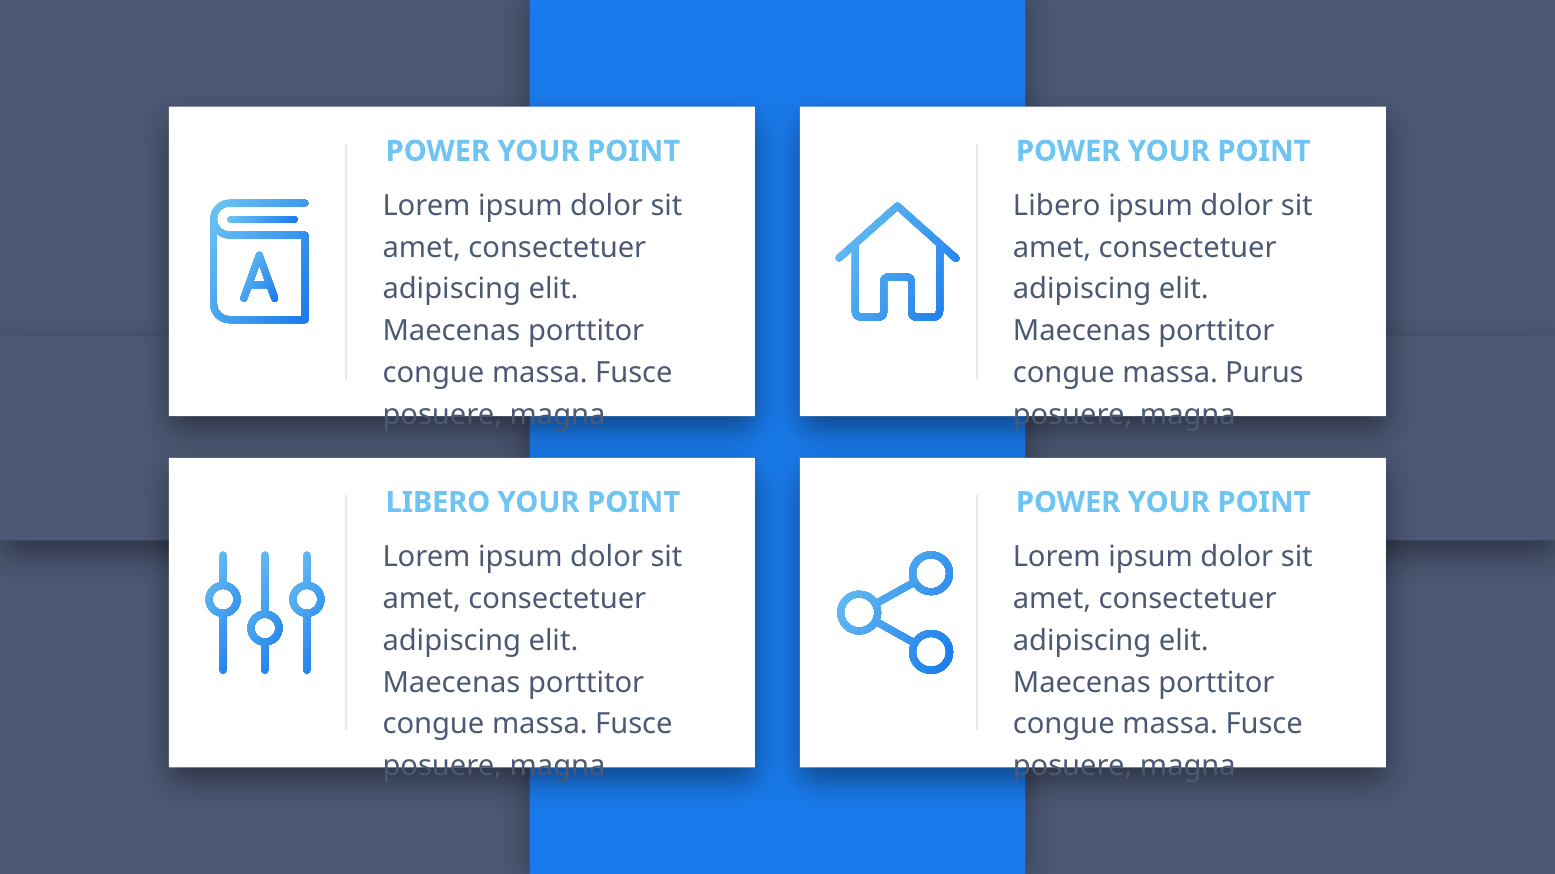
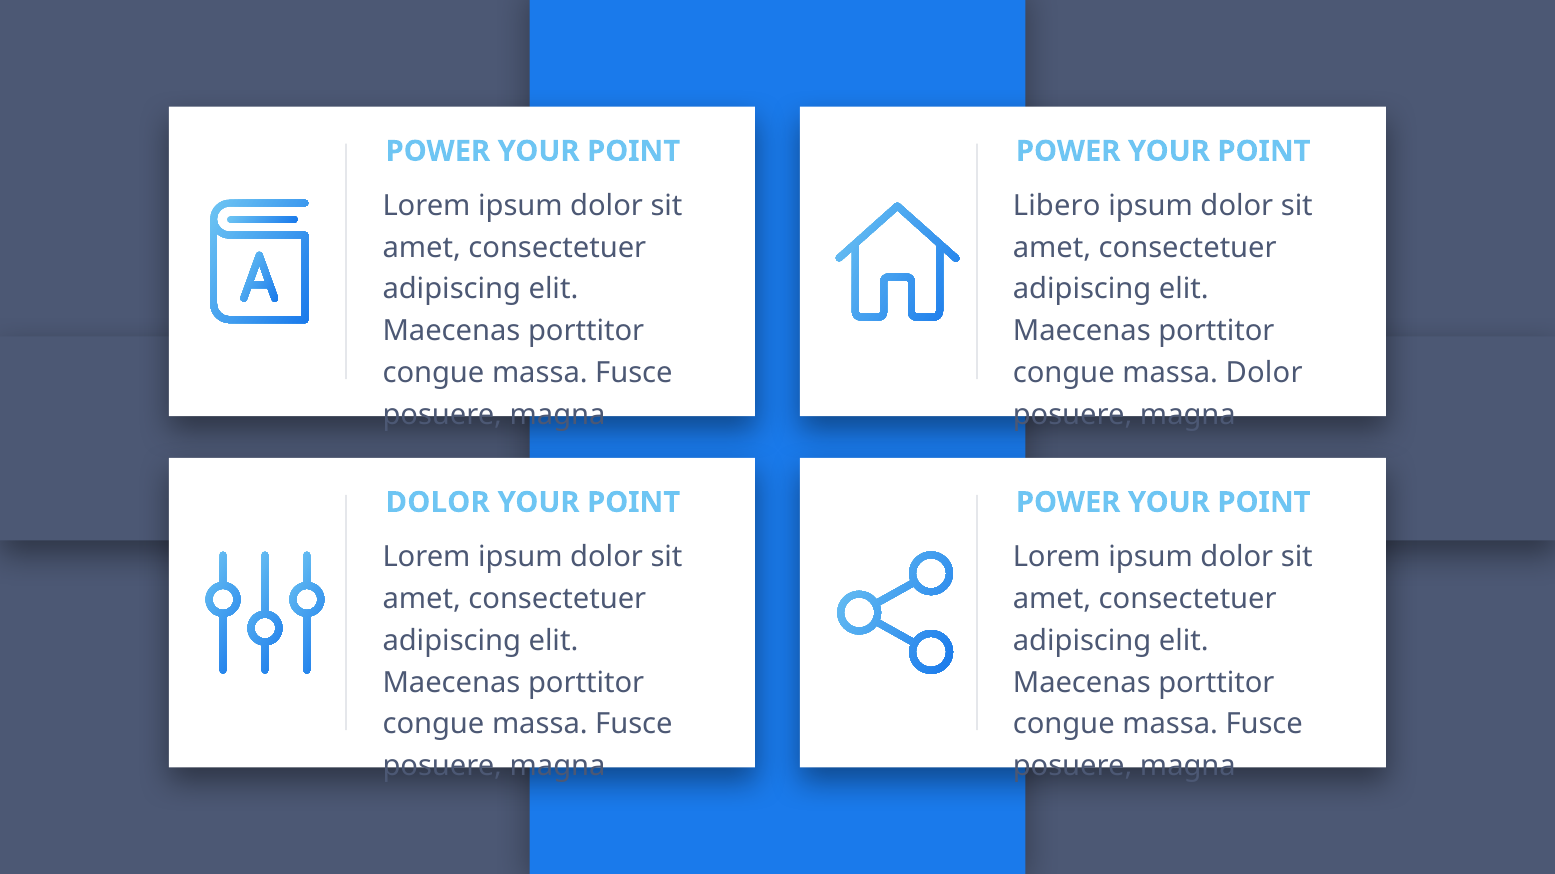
massa Purus: Purus -> Dolor
LIBERO at (438, 503): LIBERO -> DOLOR
